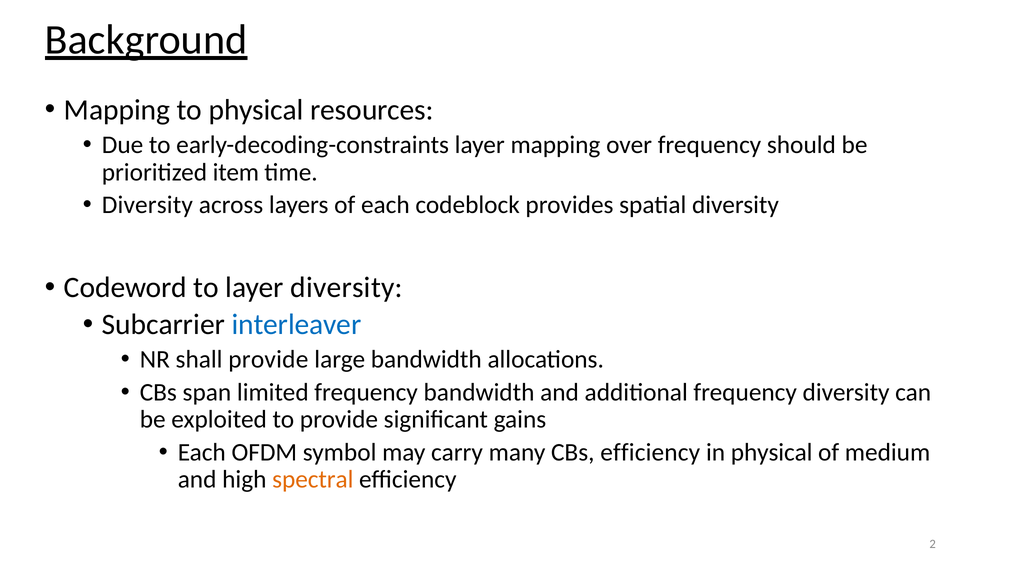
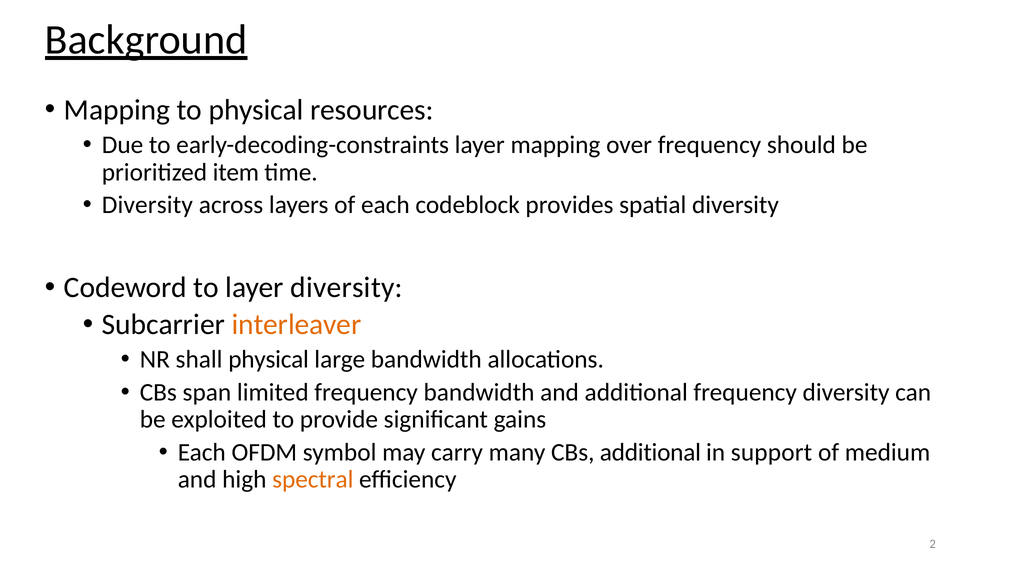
interleaver colour: blue -> orange
shall provide: provide -> physical
CBs efficiency: efficiency -> additional
in physical: physical -> support
